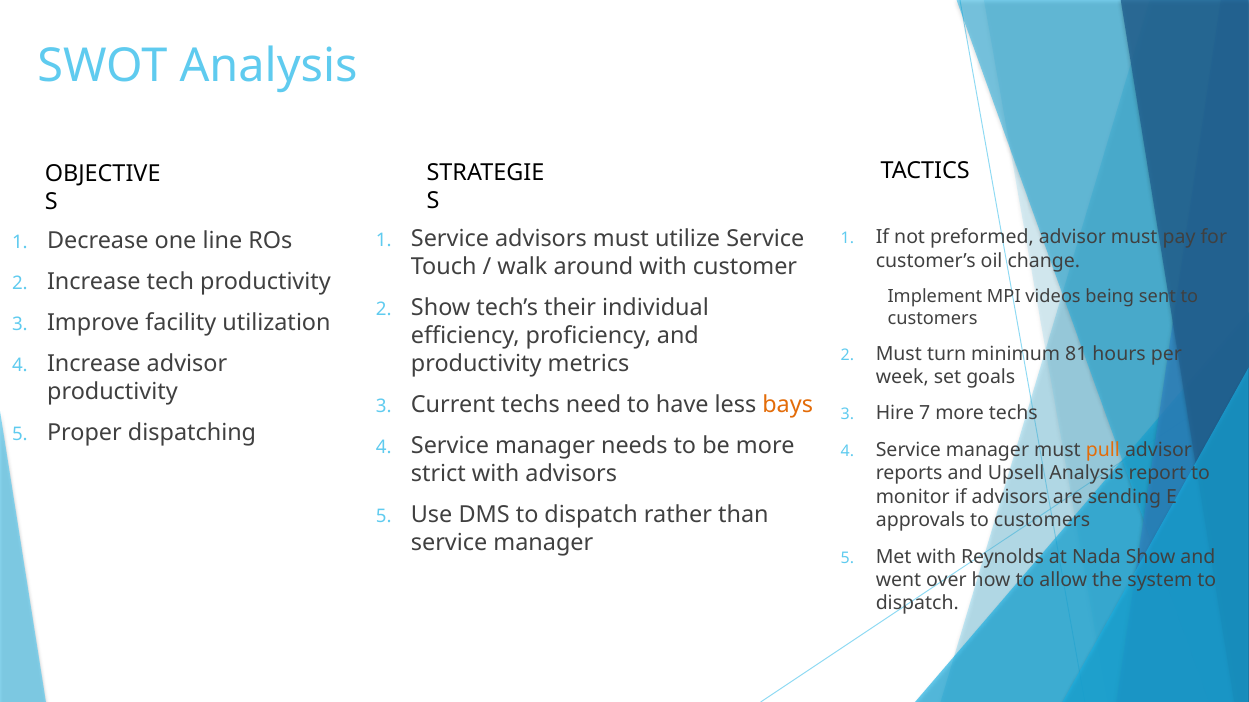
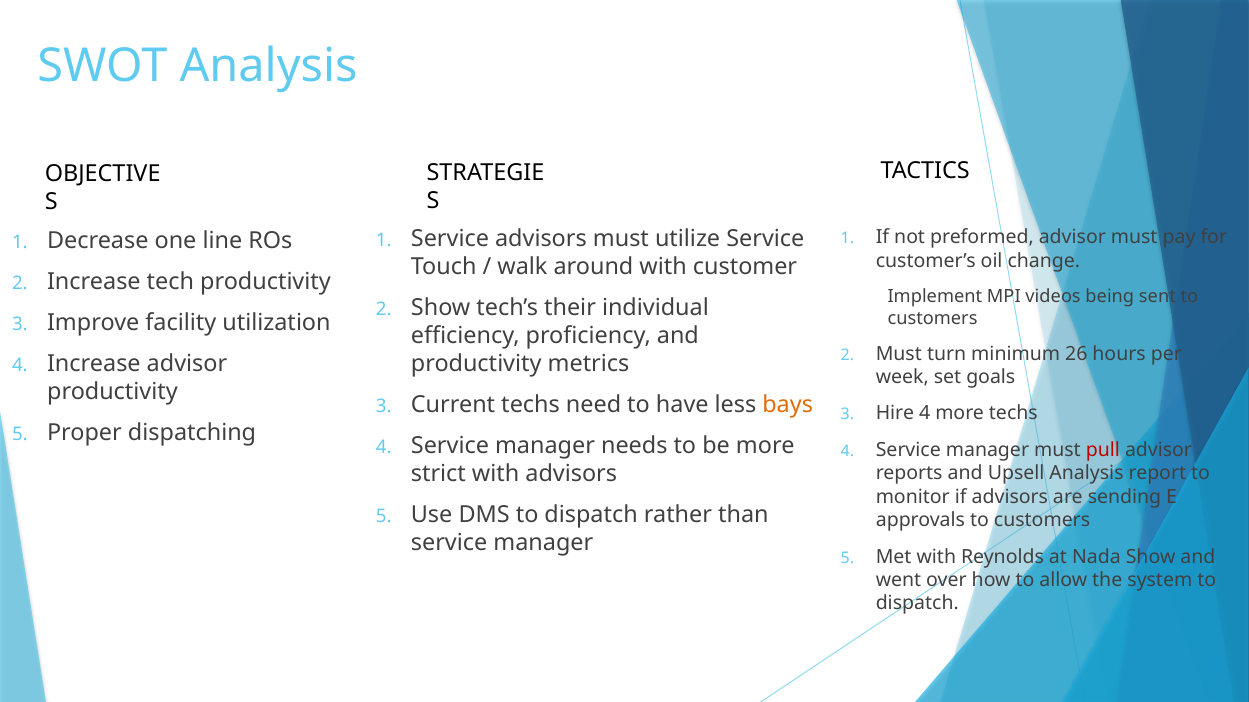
81: 81 -> 26
Hire 7: 7 -> 4
pull colour: orange -> red
